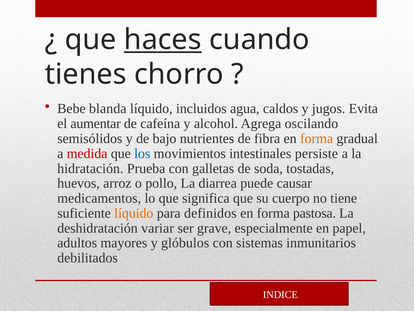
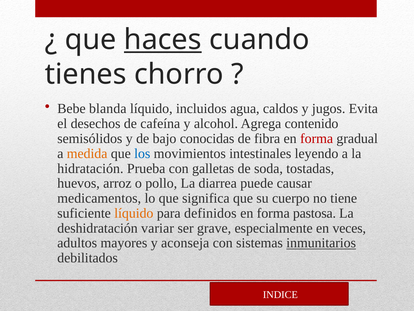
aumentar: aumentar -> desechos
oscilando: oscilando -> contenido
nutrientes: nutrientes -> conocidas
forma at (317, 138) colour: orange -> red
medida colour: red -> orange
persiste: persiste -> leyendo
papel: papel -> veces
glóbulos: glóbulos -> aconseja
inmunitarios underline: none -> present
